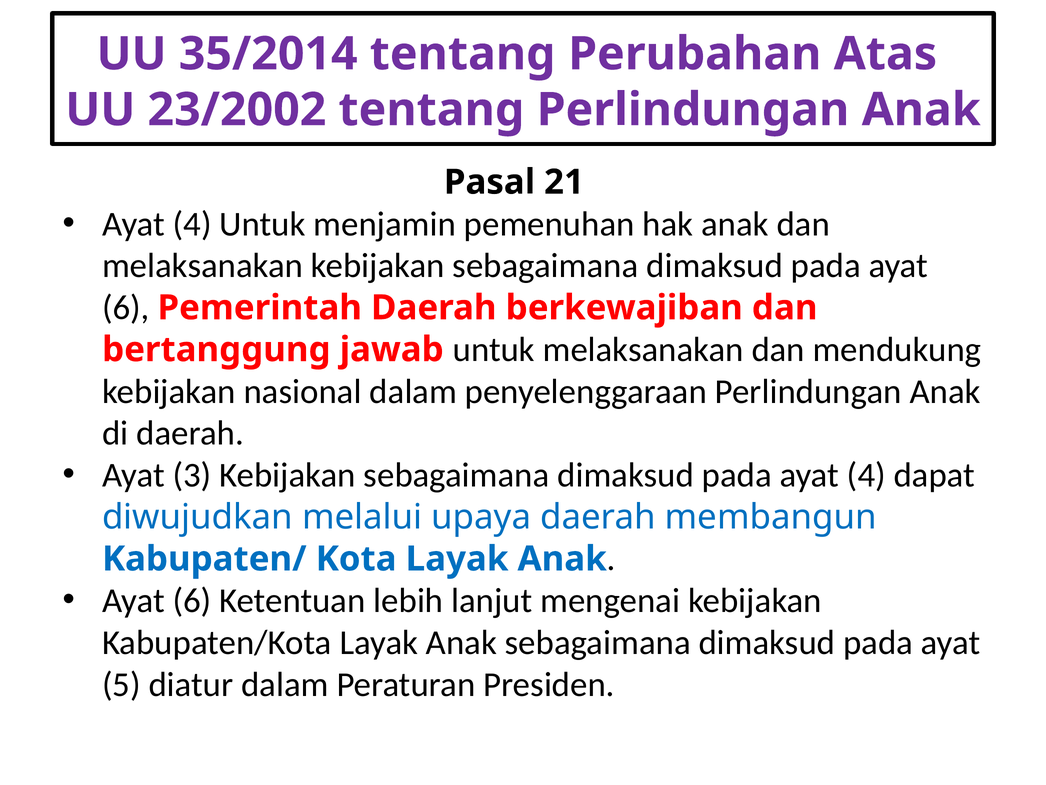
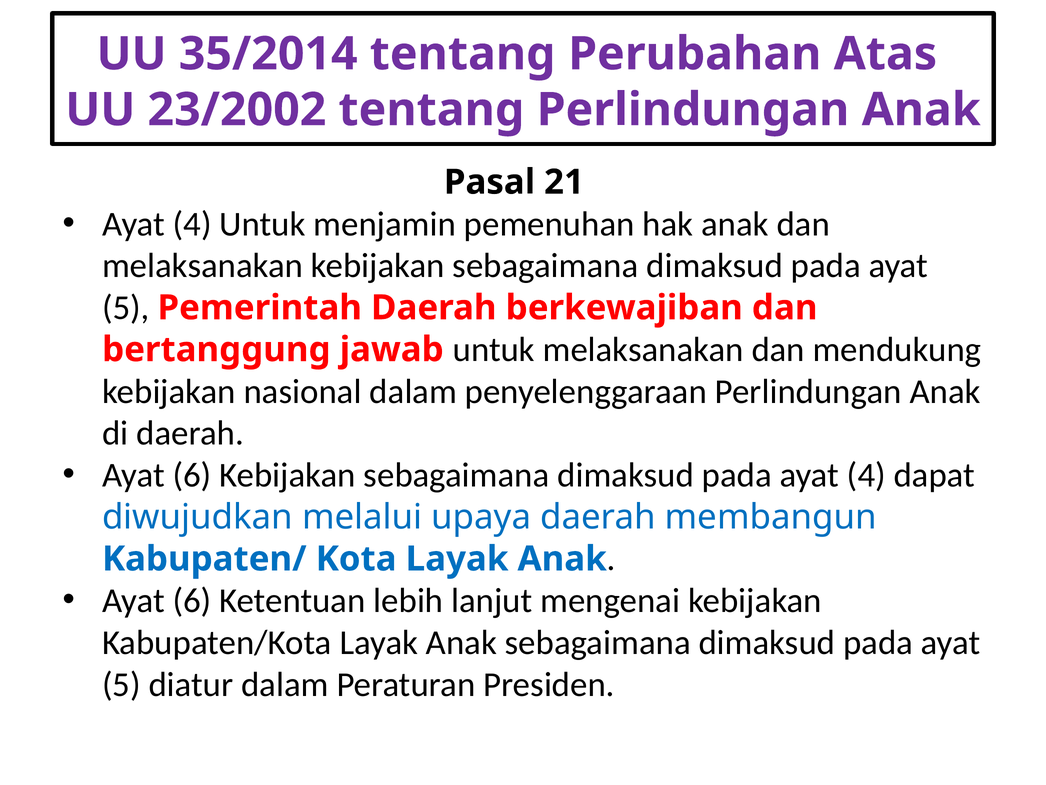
6 at (126, 308): 6 -> 5
3 at (192, 475): 3 -> 6
